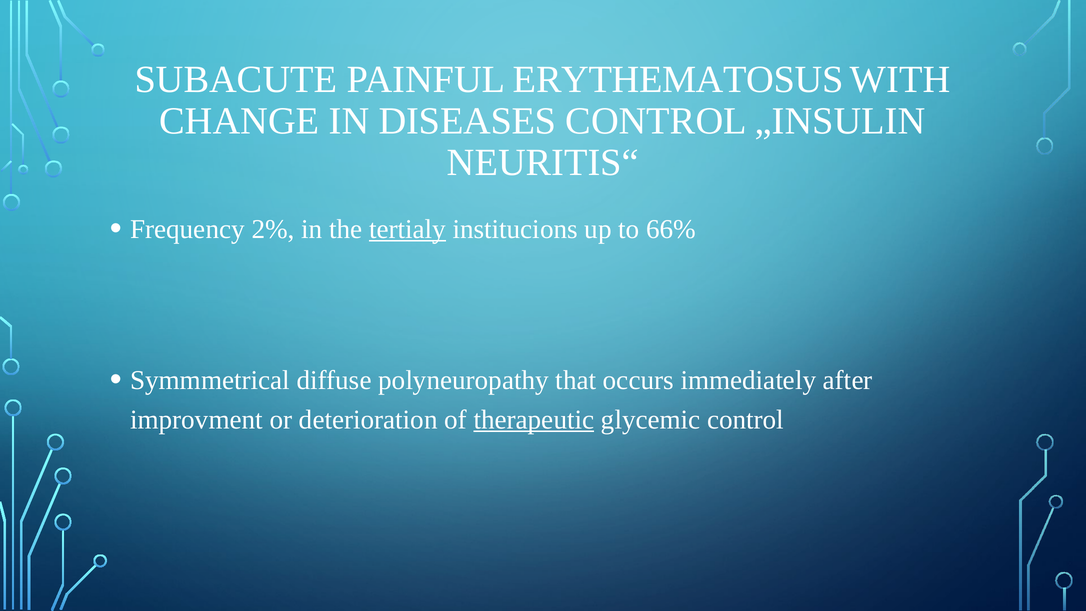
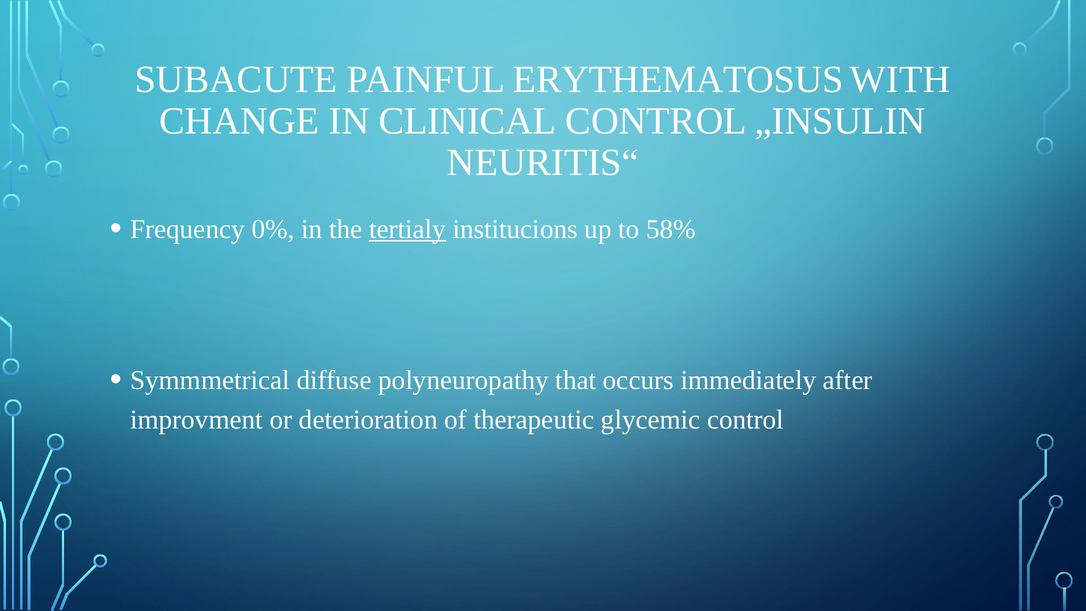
DISEASES: DISEASES -> CLINICAL
2%: 2% -> 0%
66%: 66% -> 58%
therapeutic underline: present -> none
